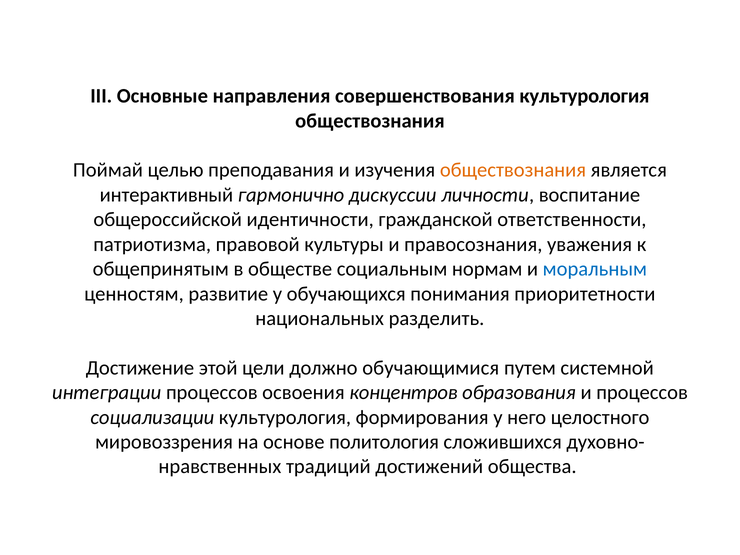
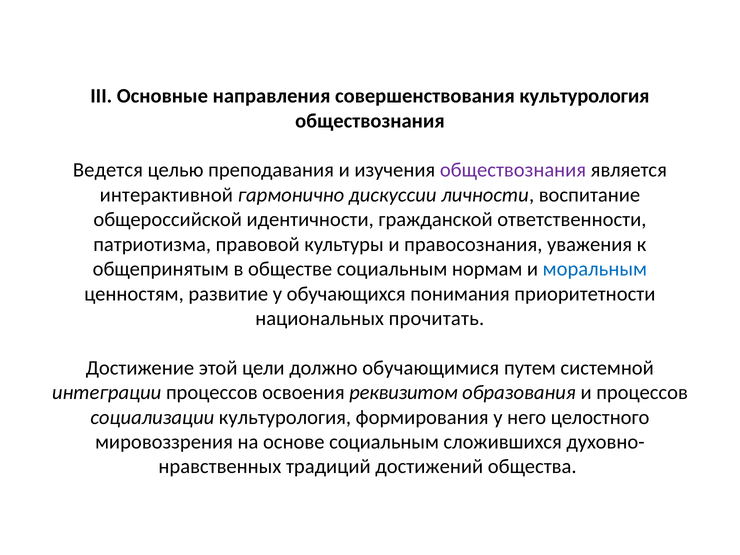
Поймай: Поймай -> Ведется
обществознания at (513, 170) colour: orange -> purple
интерактивный: интерактивный -> интерактивной
разделить: разделить -> прочитать
концентров: концентров -> реквизитом
основе политология: политология -> социальным
